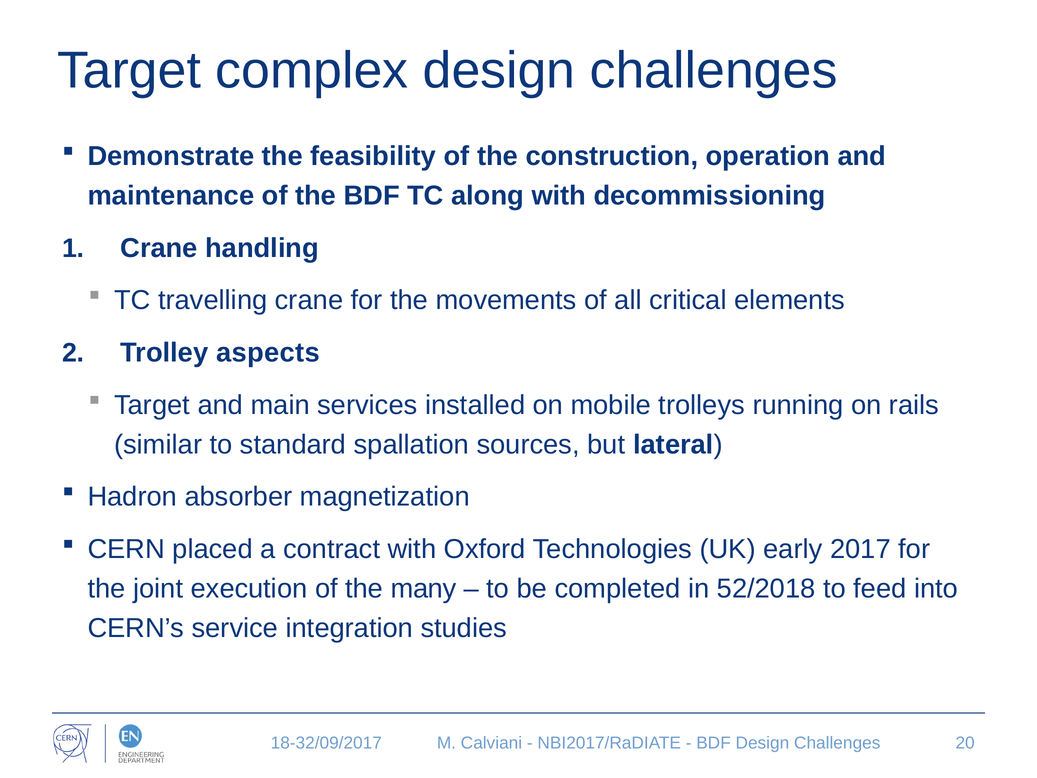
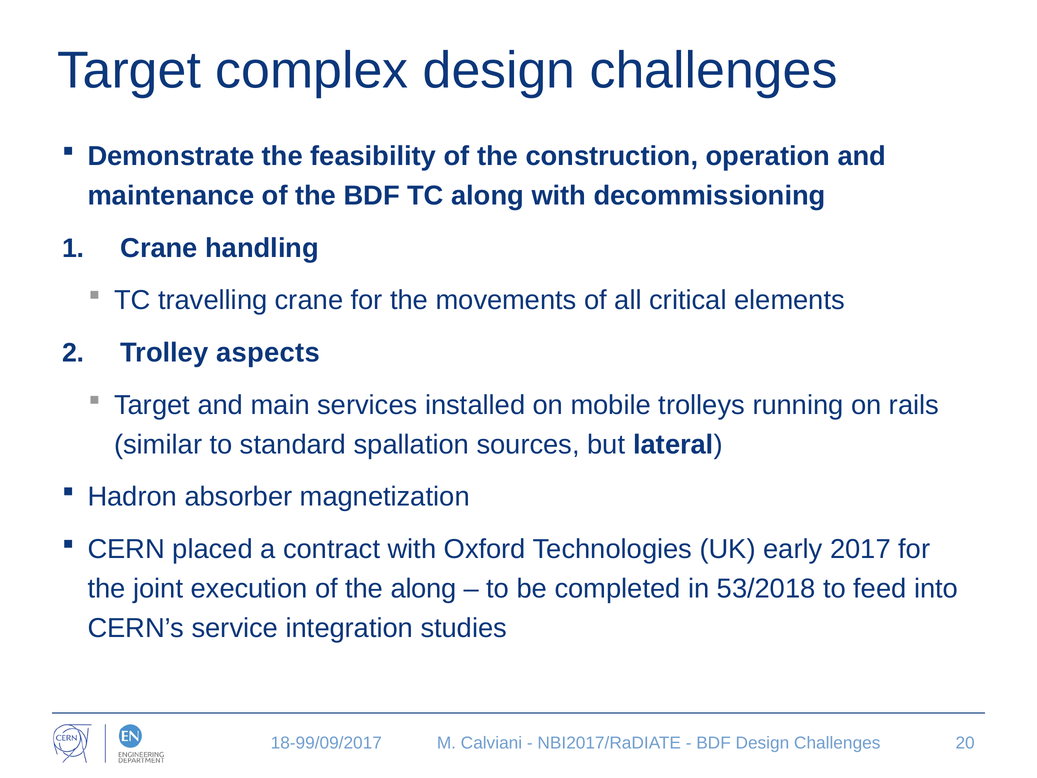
the many: many -> along
52/2018: 52/2018 -> 53/2018
18-32/09/2017: 18-32/09/2017 -> 18-99/09/2017
